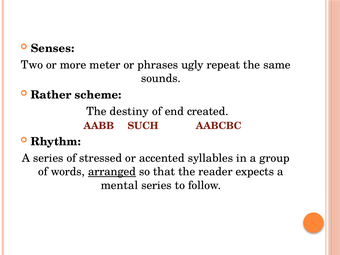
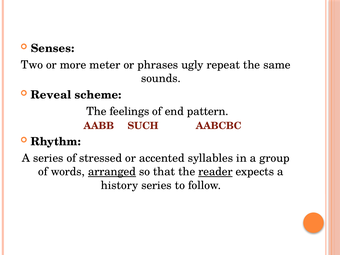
Rather: Rather -> Reveal
destiny: destiny -> feelings
created: created -> pattern
reader underline: none -> present
mental: mental -> history
